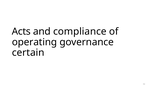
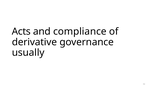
operating: operating -> derivative
certain: certain -> usually
